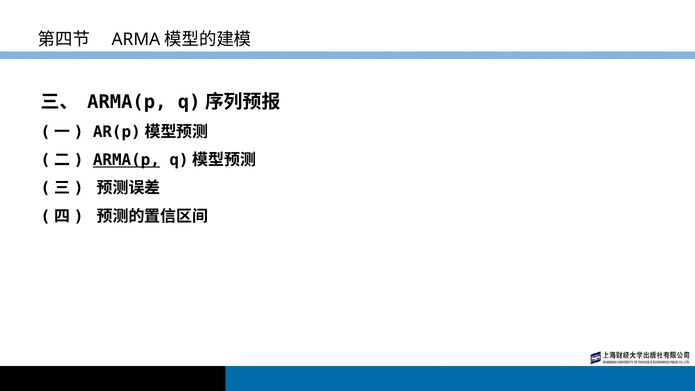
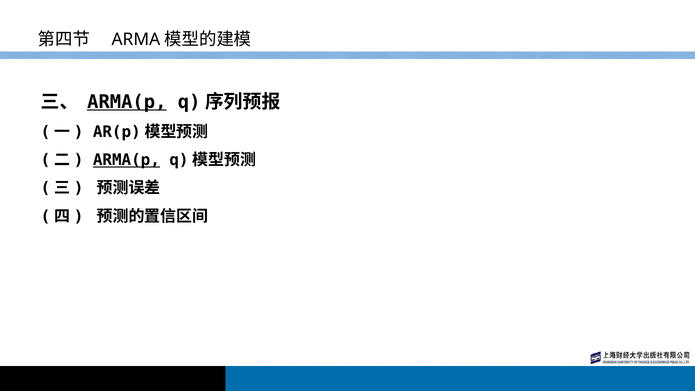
ARMA(p at (127, 102) underline: none -> present
